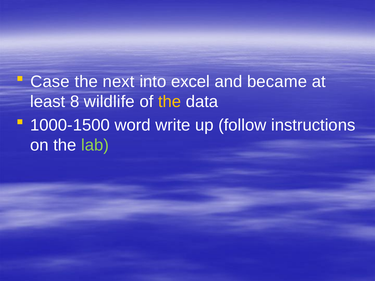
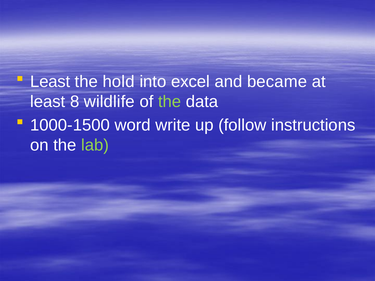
Case at (50, 82): Case -> Least
next: next -> hold
the at (170, 102) colour: yellow -> light green
